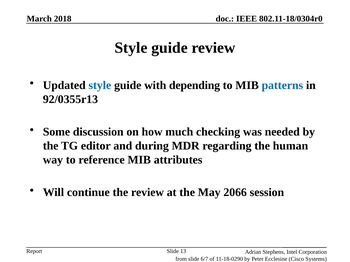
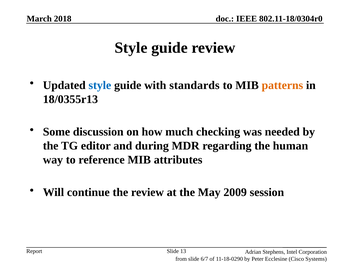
depending: depending -> standards
patterns colour: blue -> orange
92/0355r13: 92/0355r13 -> 18/0355r13
2066: 2066 -> 2009
